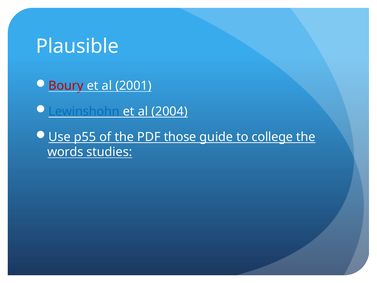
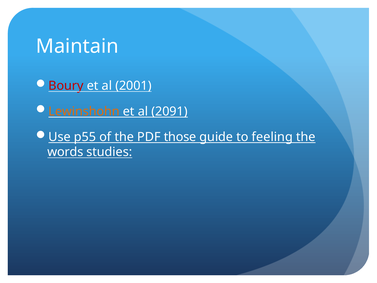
Plausible: Plausible -> Maintain
Lewinshohn colour: blue -> orange
2004: 2004 -> 2091
college: college -> feeling
